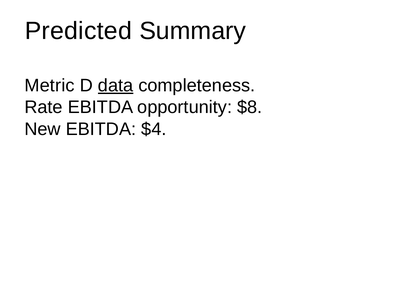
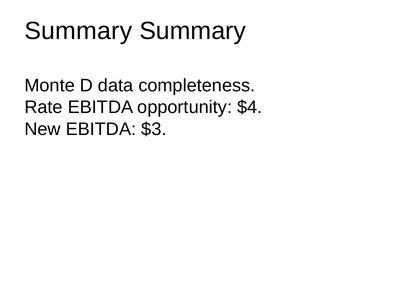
Predicted at (78, 31): Predicted -> Summary
Metric: Metric -> Monte
data underline: present -> none
$8: $8 -> $4
$4: $4 -> $3
